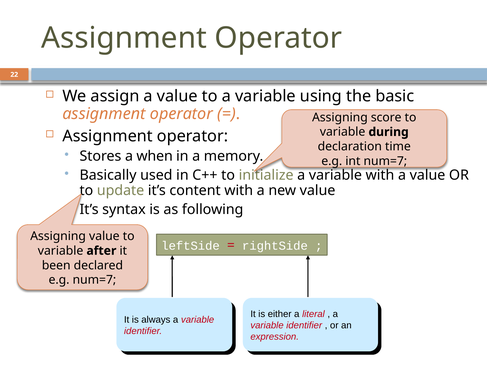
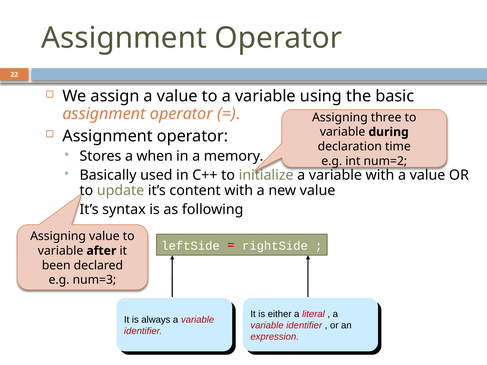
score: score -> three
int num=7: num=7 -> num=2
e.g num=7: num=7 -> num=3
